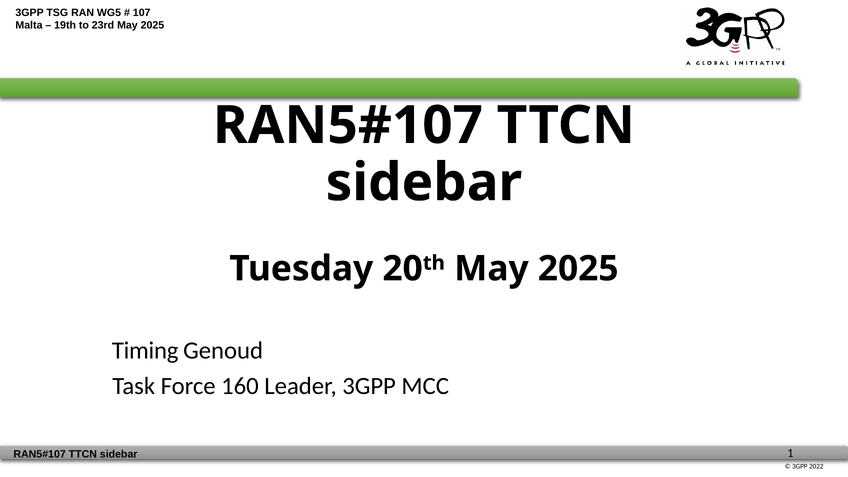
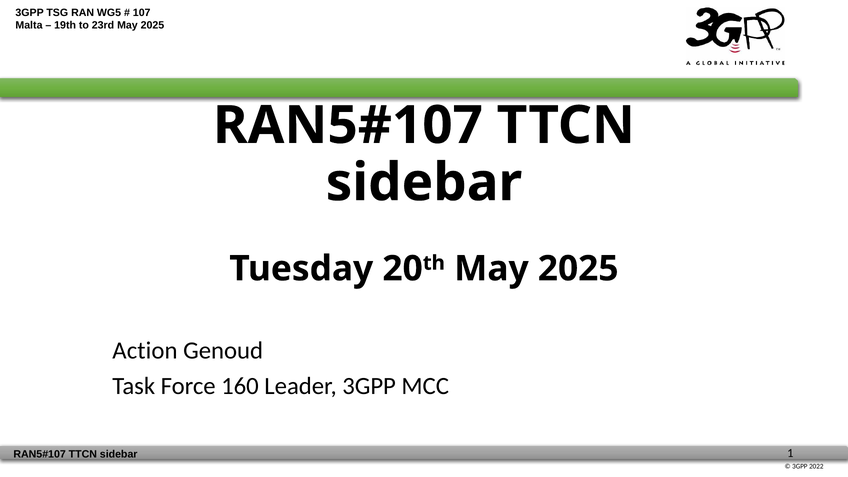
Timing: Timing -> Action
